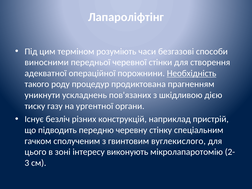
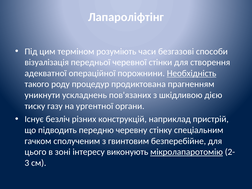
виносними: виносними -> візуалізація
вуглекислого: вуглекислого -> безперебійне
мікролапаротомію underline: none -> present
